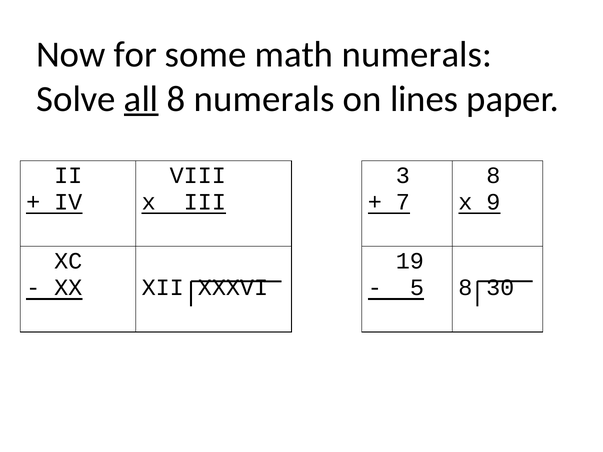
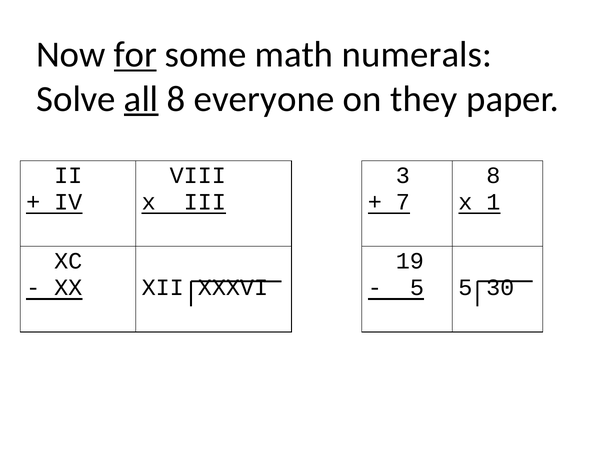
for underline: none -> present
8 numerals: numerals -> everyone
lines: lines -> they
9: 9 -> 1
5 8: 8 -> 5
